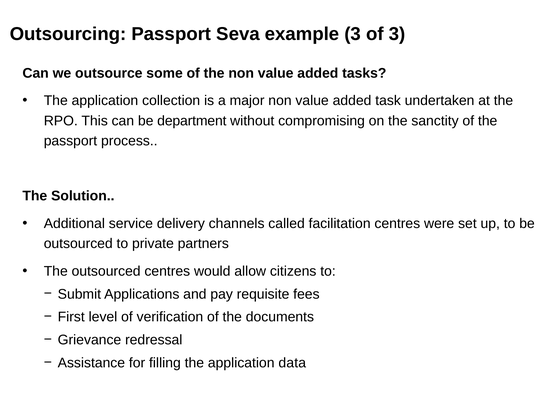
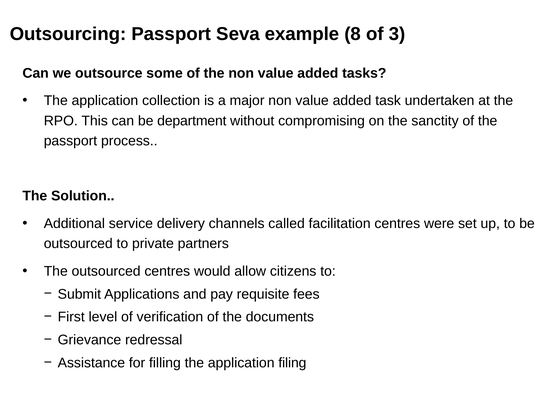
example 3: 3 -> 8
data: data -> filing
